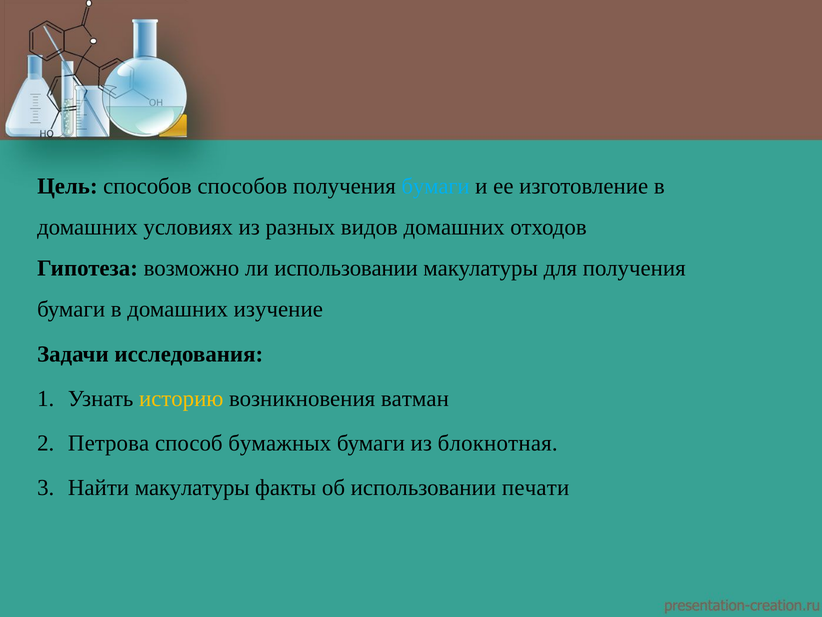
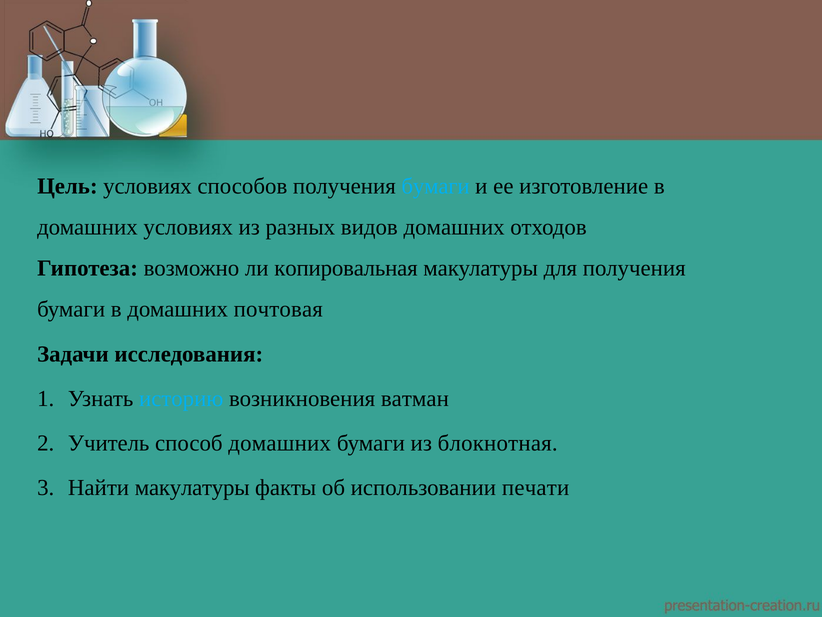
Цель способов: способов -> условиях
ли использовании: использовании -> копировальная
изучение: изучение -> почтовая
историю colour: yellow -> light blue
Петрова: Петрова -> Учитель
способ бумажных: бумажных -> домашних
